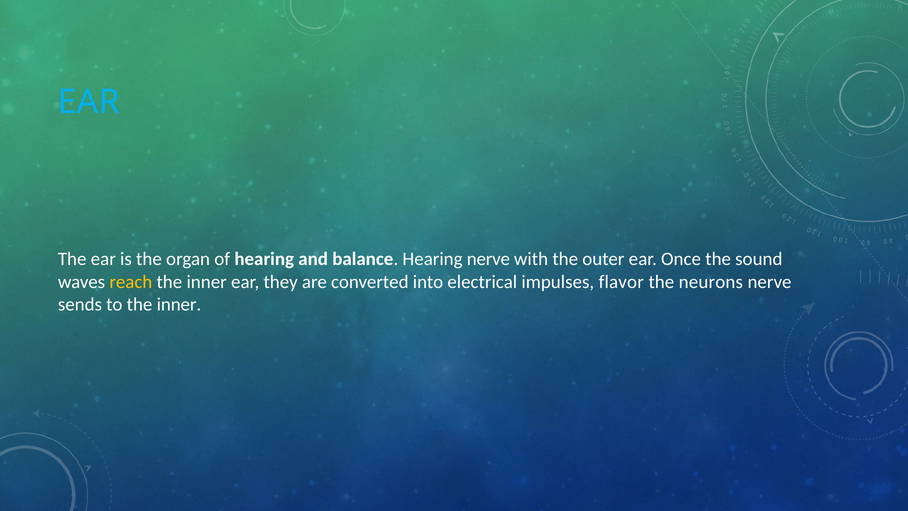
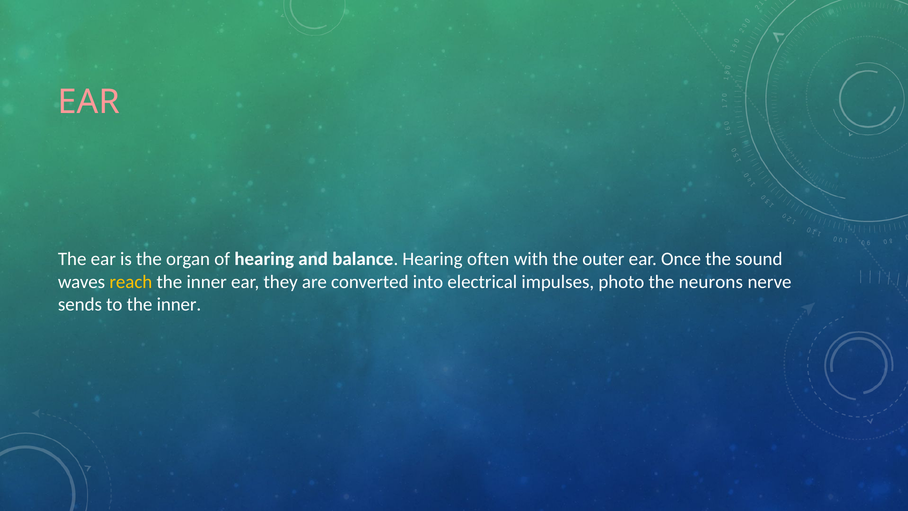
EAR at (89, 102) colour: light blue -> pink
Hearing nerve: nerve -> often
flavor: flavor -> photo
